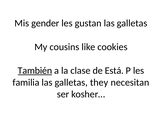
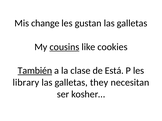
gender: gender -> change
cousins underline: none -> present
familia: familia -> library
